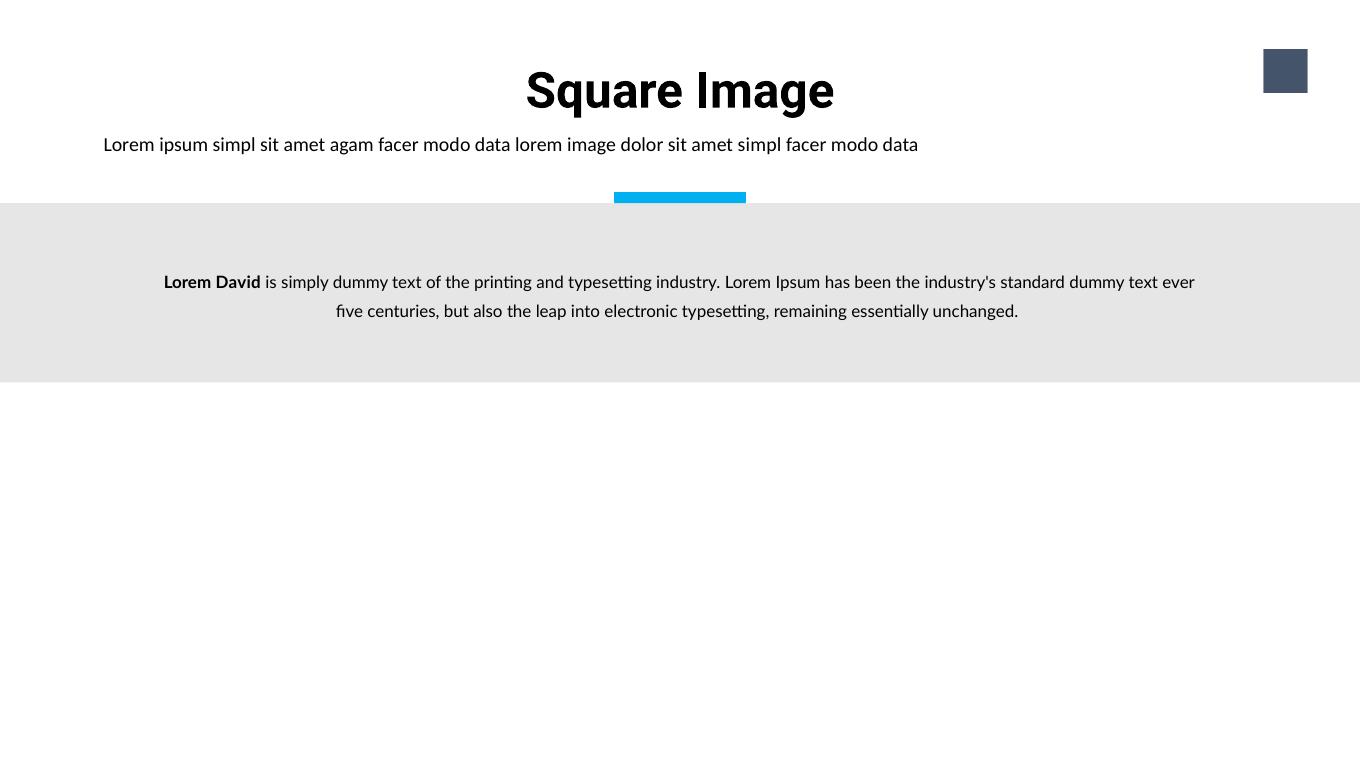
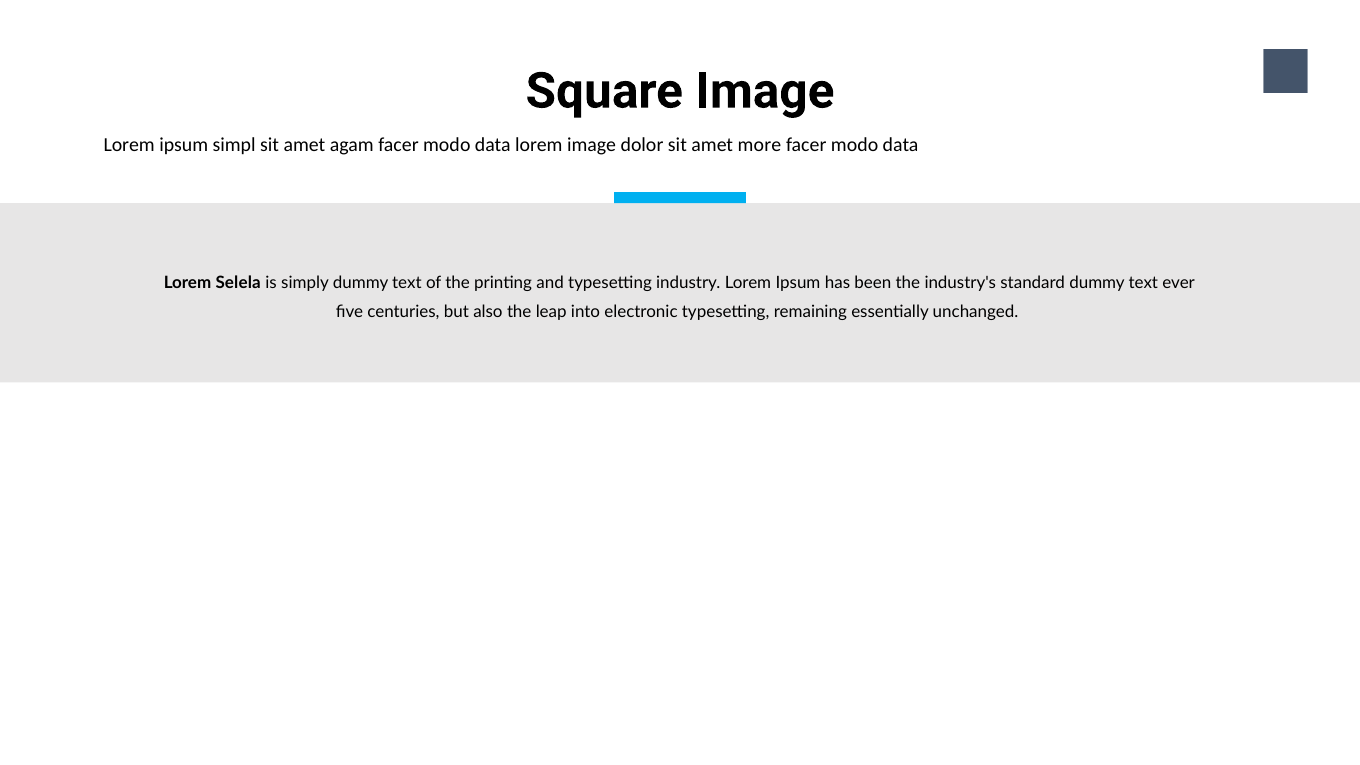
amet simpl: simpl -> more
David: David -> Selela
